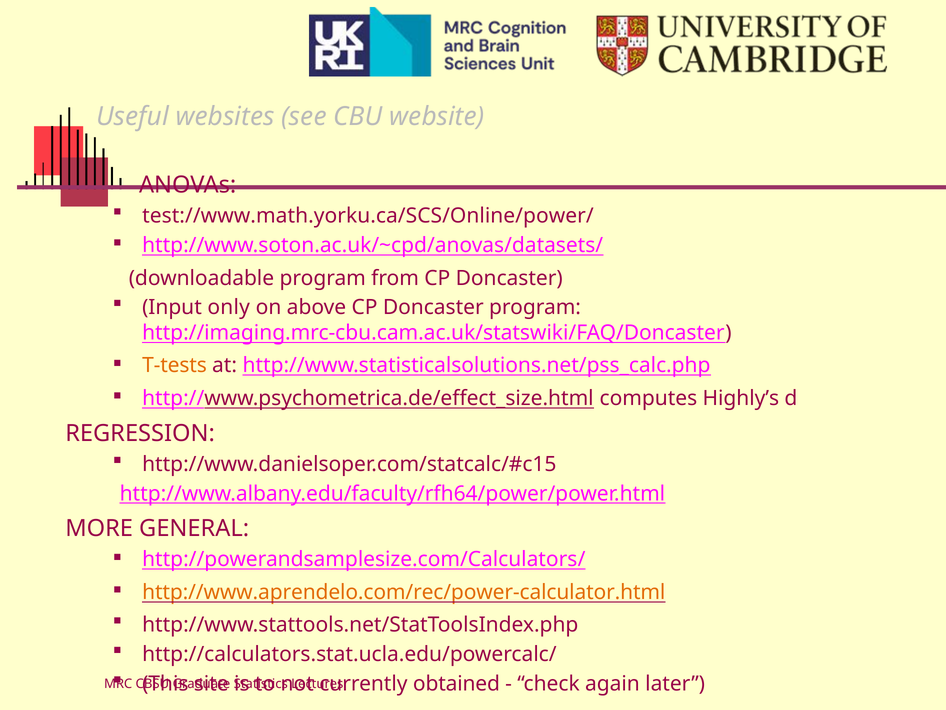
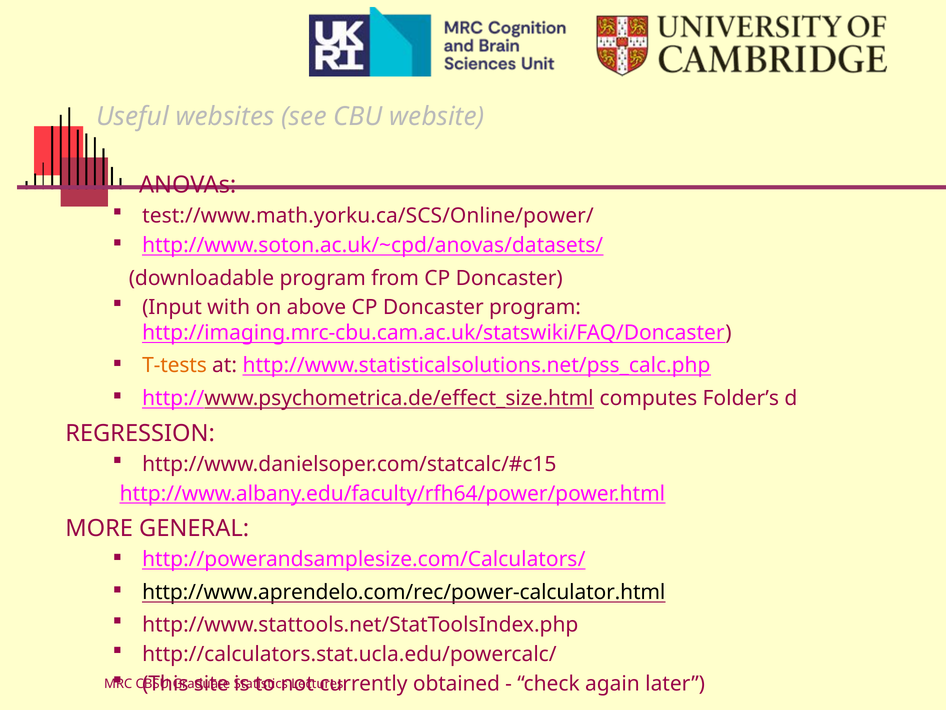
only: only -> with
Highly’s: Highly’s -> Folder’s
http://www.aprendelo.com/rec/power-calculator.html colour: orange -> black
